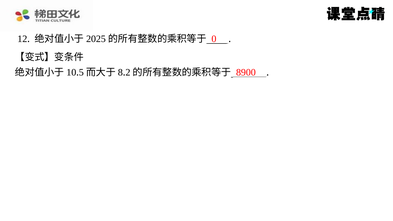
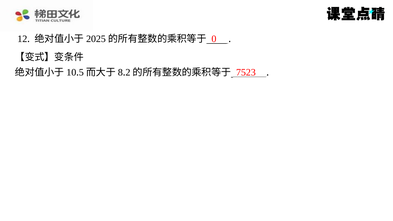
8900: 8900 -> 7523
